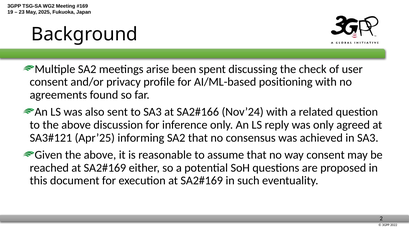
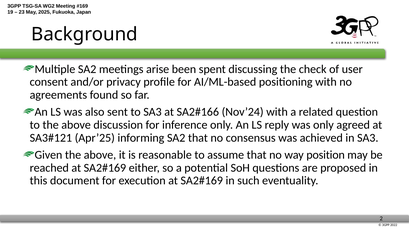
way consent: consent -> position
